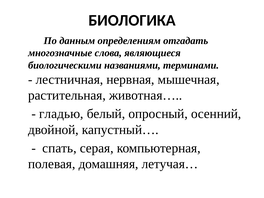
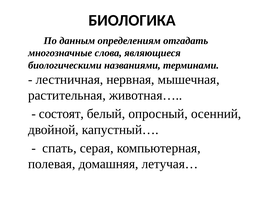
гладью: гладью -> состоят
